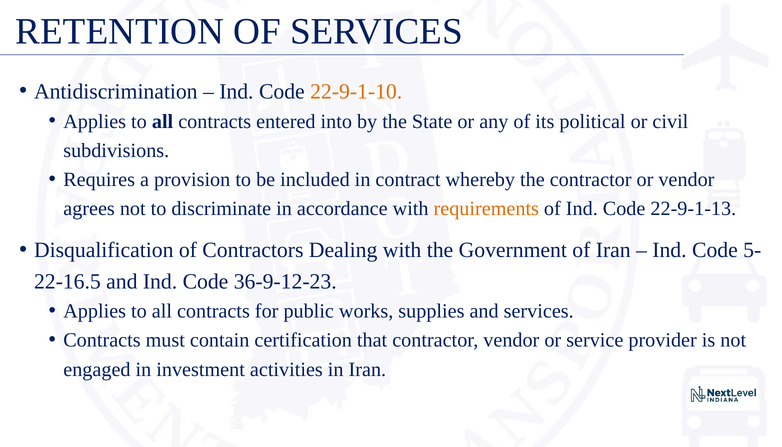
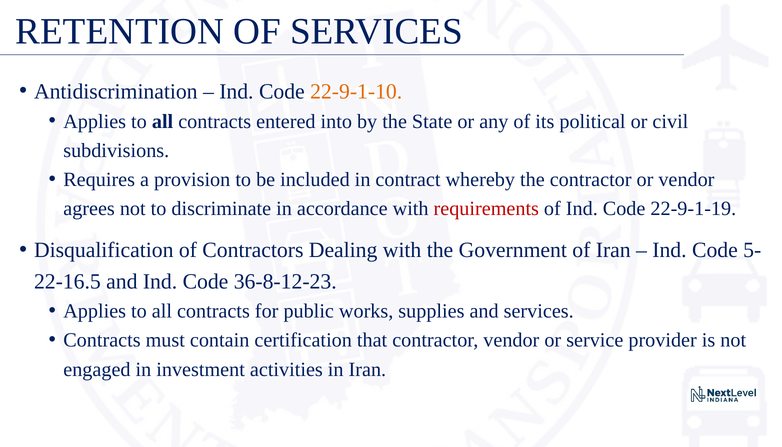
requirements colour: orange -> red
22-9-1-13: 22-9-1-13 -> 22-9-1-19
36-9-12-23: 36-9-12-23 -> 36-8-12-23
